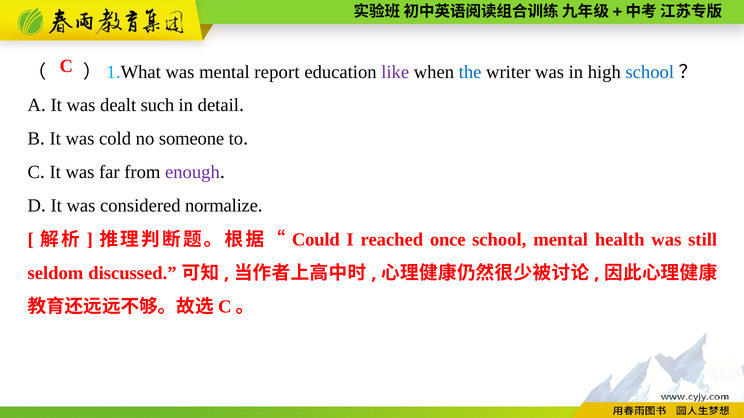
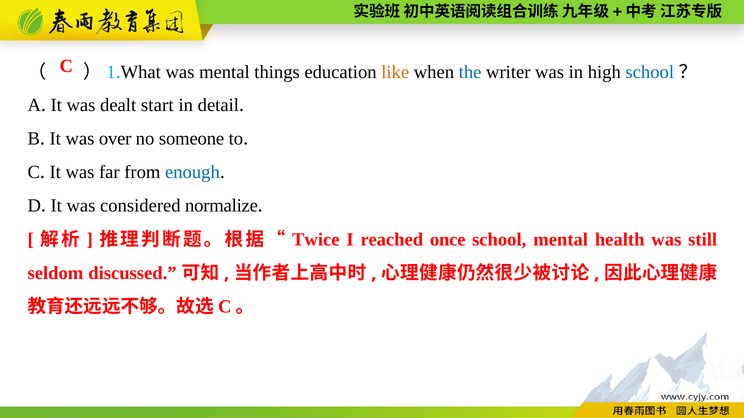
report: report -> things
like colour: purple -> orange
such: such -> start
cold: cold -> over
enough colour: purple -> blue
Could: Could -> Twice
